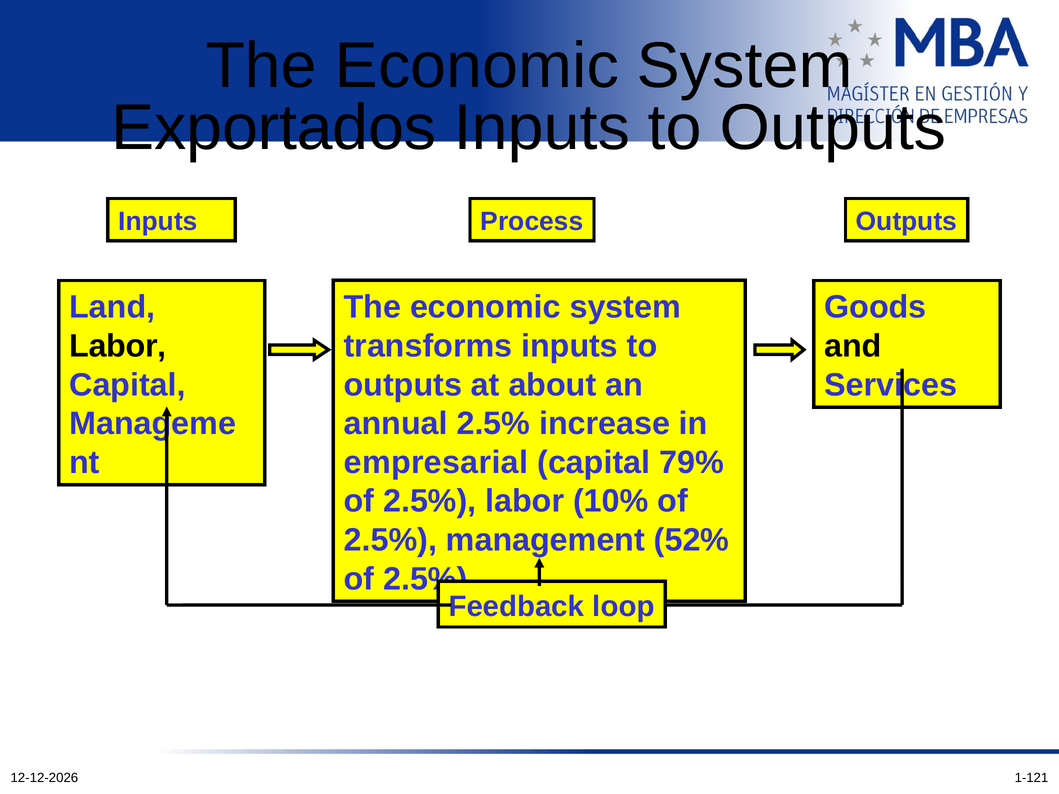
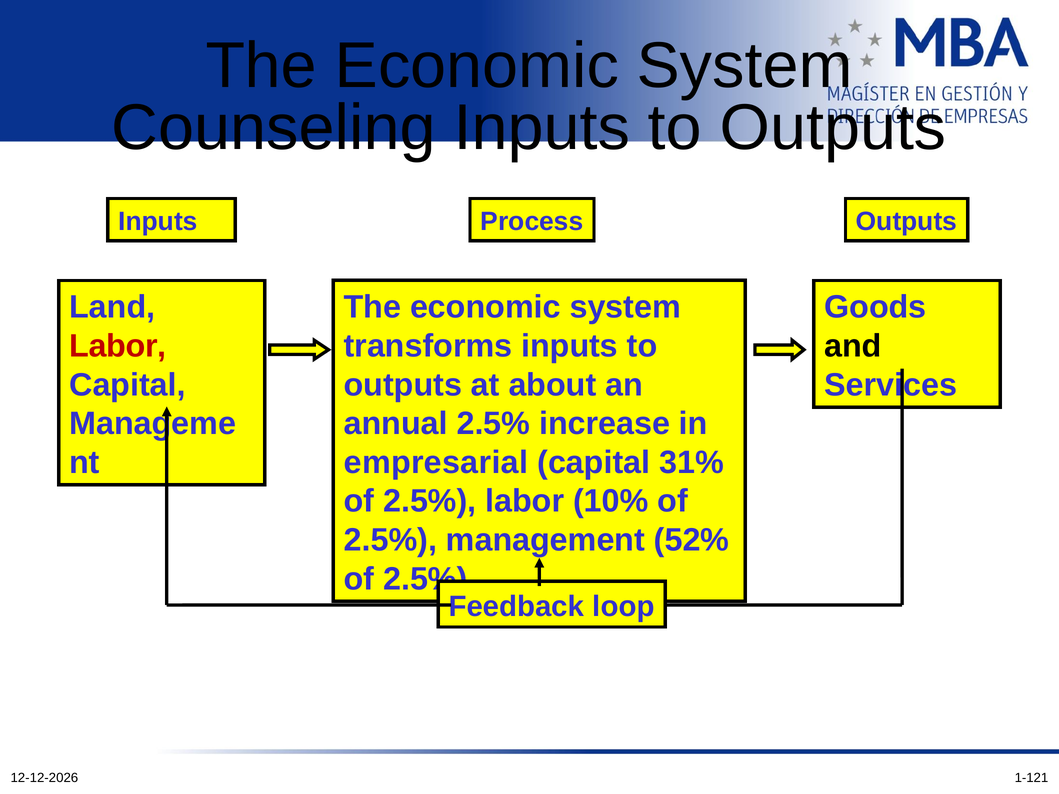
Exportados: Exportados -> Counseling
Labor at (118, 346) colour: black -> red
79%: 79% -> 31%
